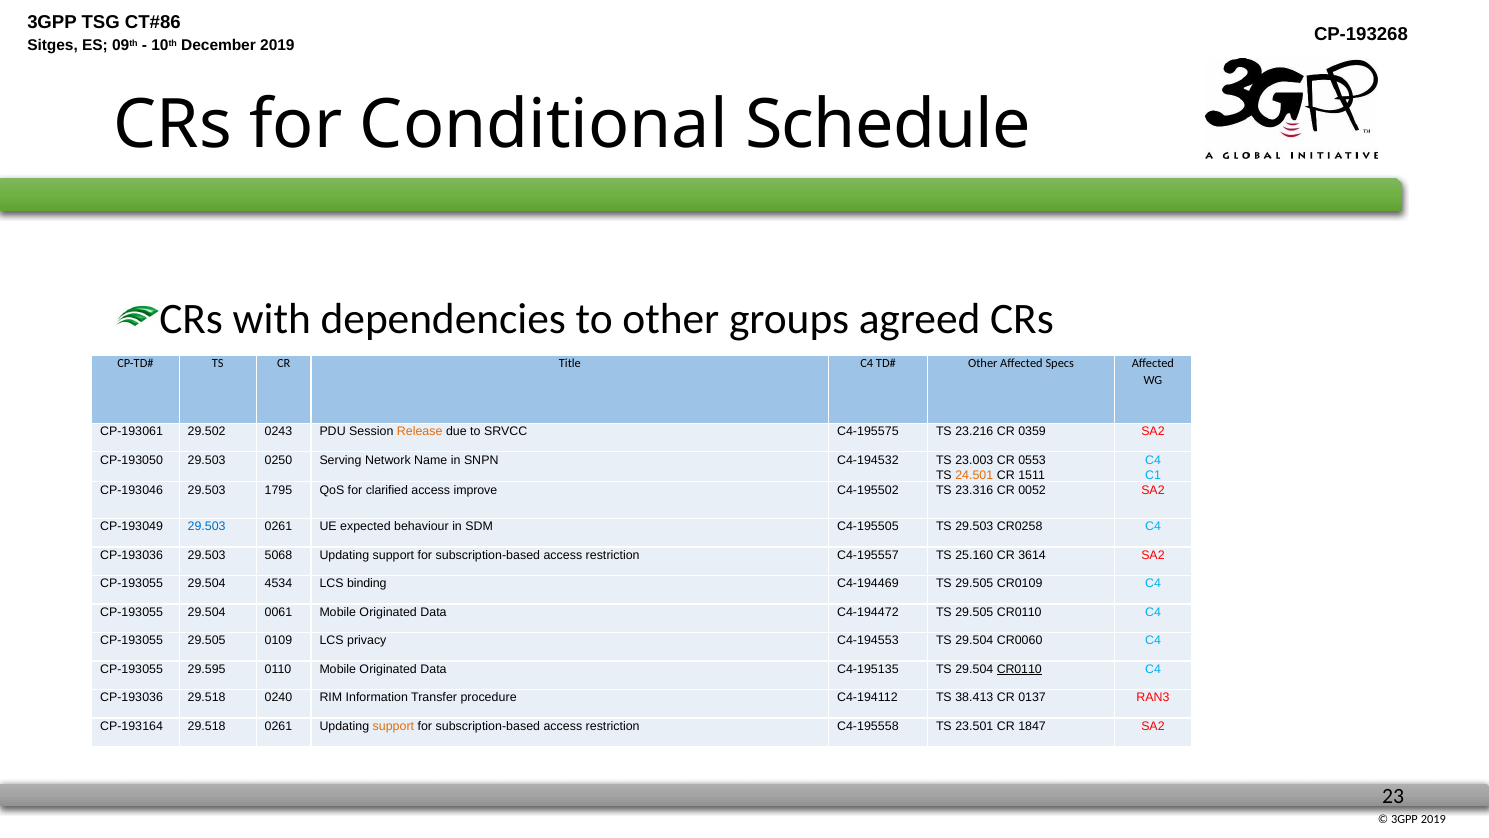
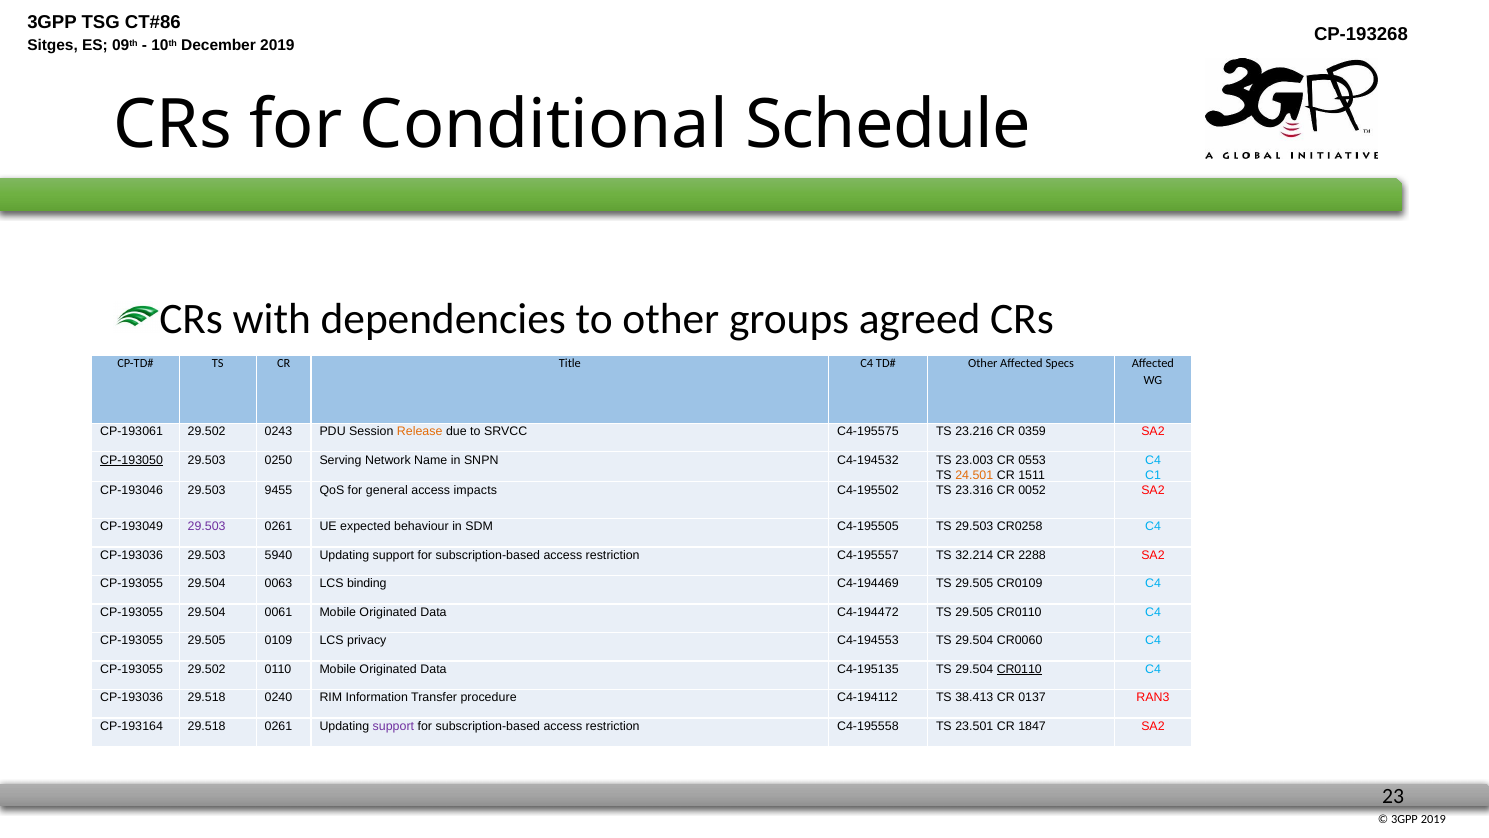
CP-193050 underline: none -> present
1795: 1795 -> 9455
clarified: clarified -> general
improve: improve -> impacts
29.503 at (207, 526) colour: blue -> purple
5068: 5068 -> 5940
25.160: 25.160 -> 32.214
3614: 3614 -> 2288
4534: 4534 -> 0063
CP-193055 29.595: 29.595 -> 29.502
support at (393, 726) colour: orange -> purple
